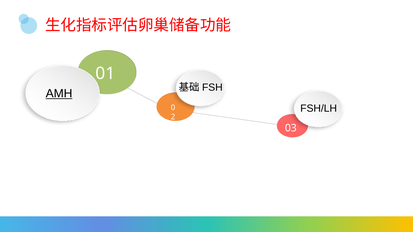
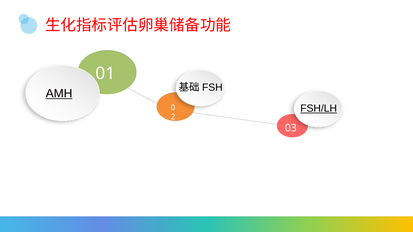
FSH/LH underline: none -> present
